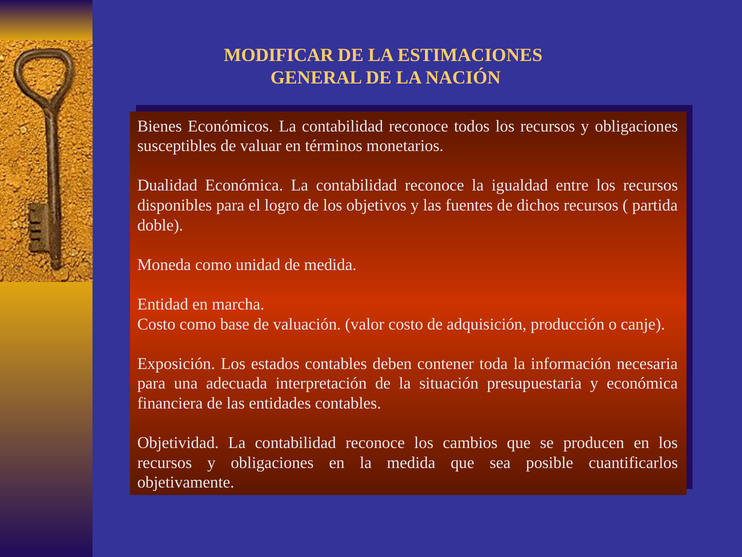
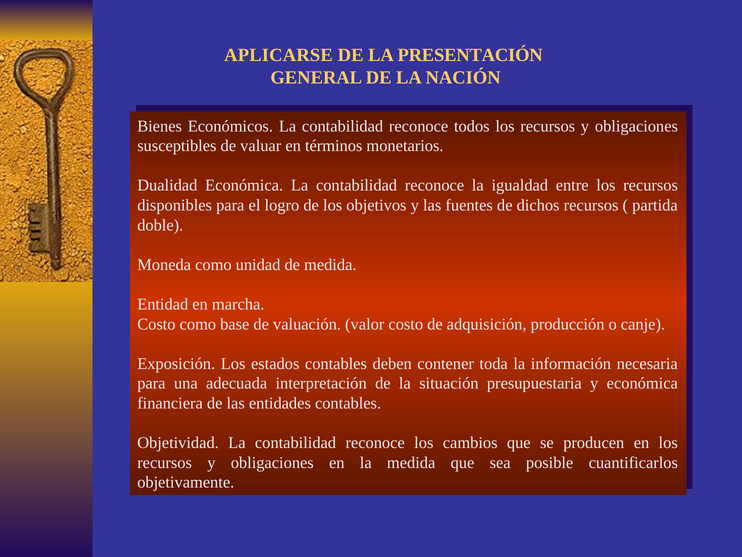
MODIFICAR: MODIFICAR -> APLICARSE
ESTIMACIONES: ESTIMACIONES -> PRESENTACIÓN
